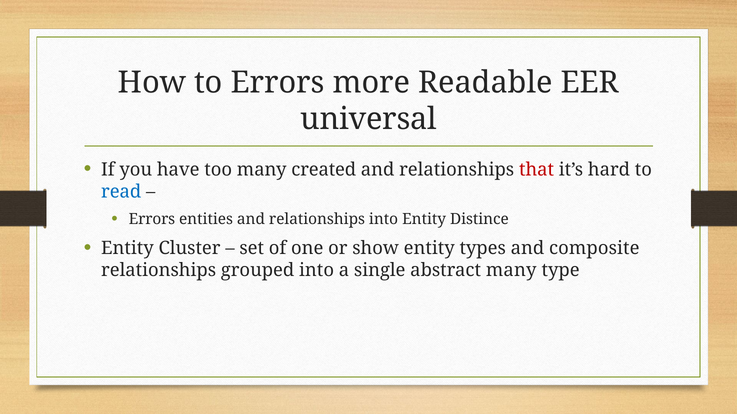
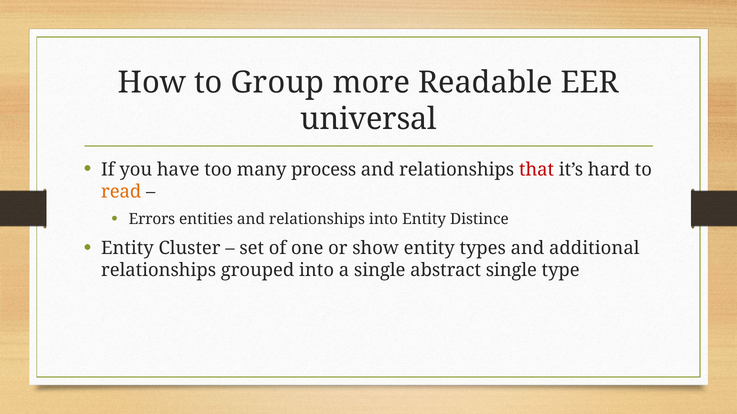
to Errors: Errors -> Group
created: created -> process
read colour: blue -> orange
composite: composite -> additional
abstract many: many -> single
